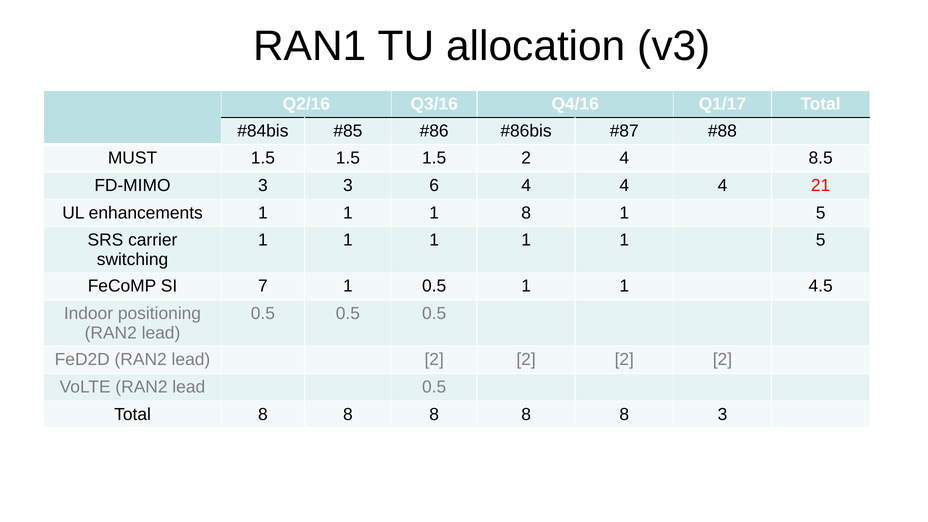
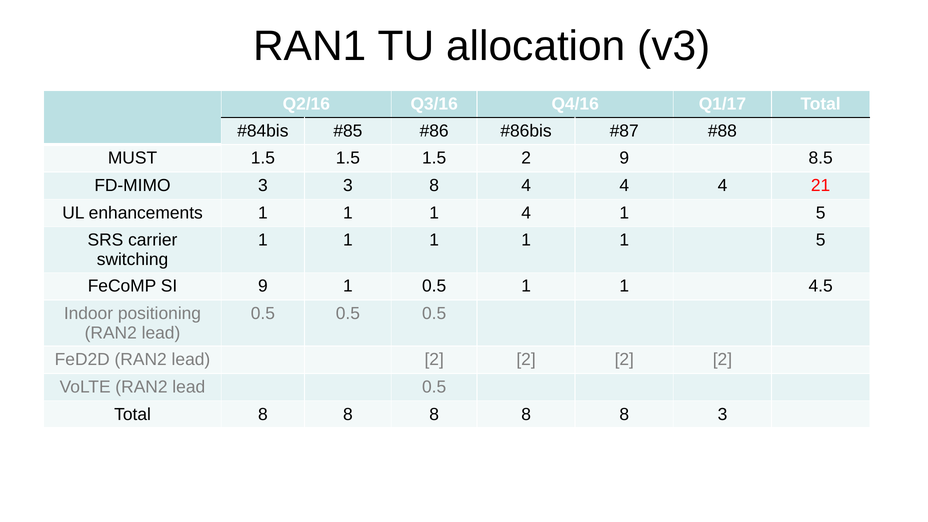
2 4: 4 -> 9
3 6: 6 -> 8
1 8: 8 -> 4
SI 7: 7 -> 9
